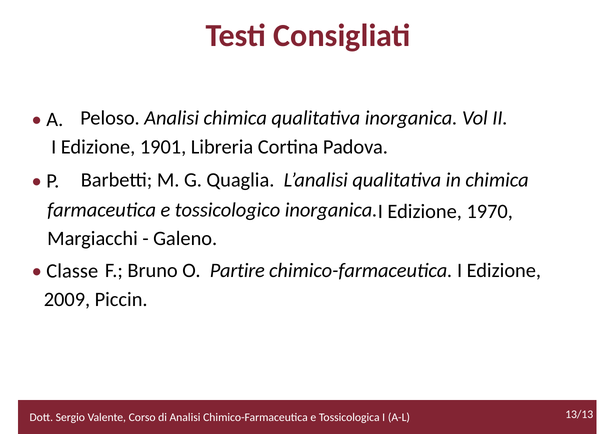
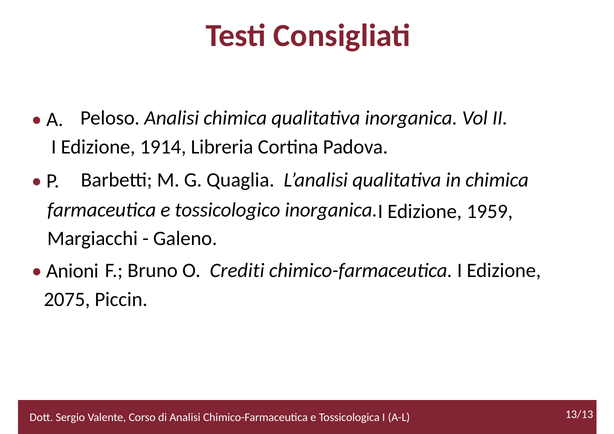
1901: 1901 -> 1914
1970: 1970 -> 1959
Classe: Classe -> Anioni
O Partire: Partire -> Crediti
2009: 2009 -> 2075
